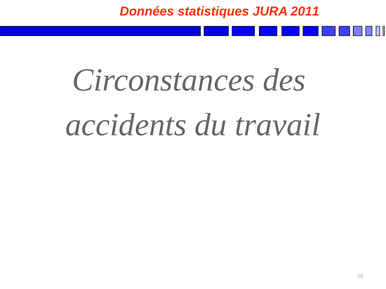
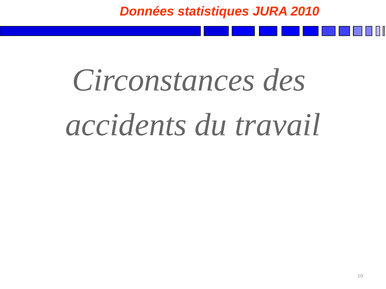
2011: 2011 -> 2010
